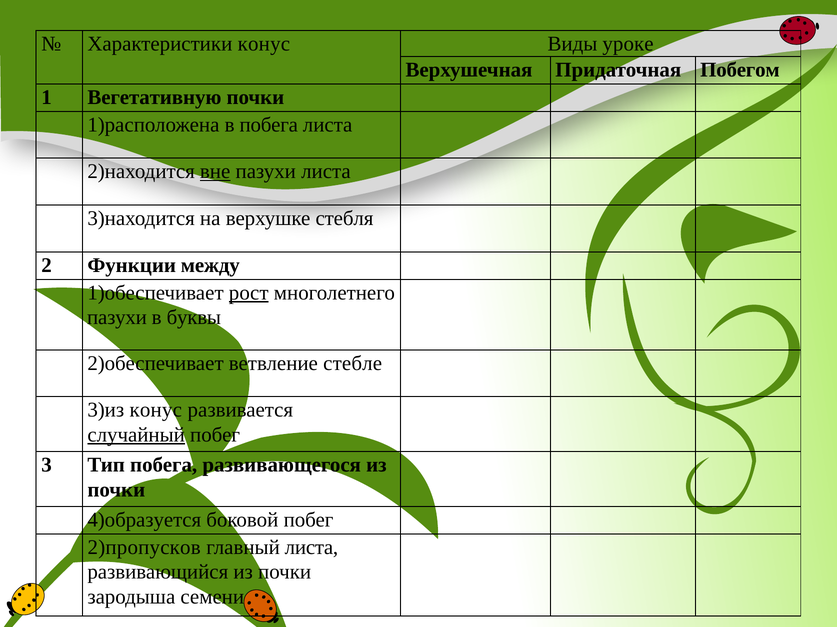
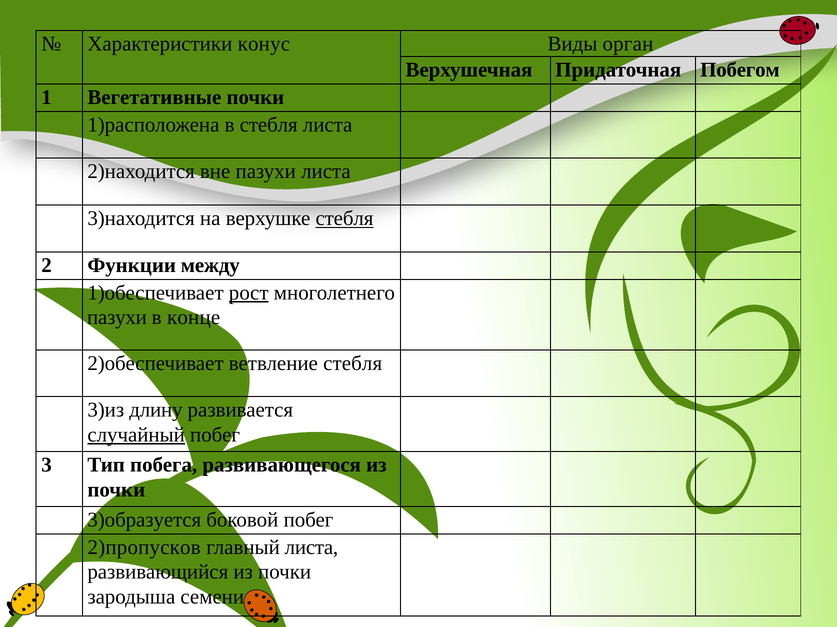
уроке: уроке -> орган
Вегетативную: Вегетативную -> Вегетативные
в побега: побега -> стебля
вне underline: present -> none
стебля at (344, 219) underline: none -> present
буквы: буквы -> конце
ветвление стебле: стебле -> стебля
3)из конус: конус -> длину
4)образуется: 4)образуется -> 3)образуется
